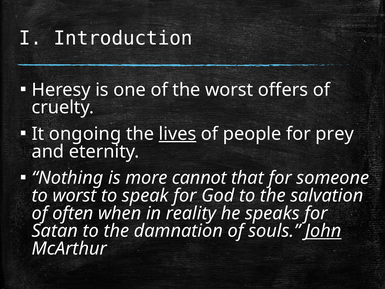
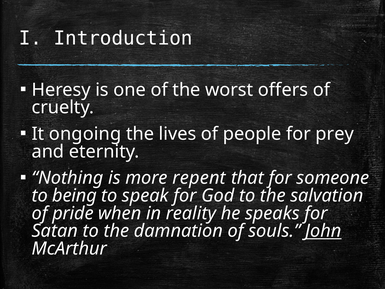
lives underline: present -> none
cannot: cannot -> repent
to worst: worst -> being
often: often -> pride
